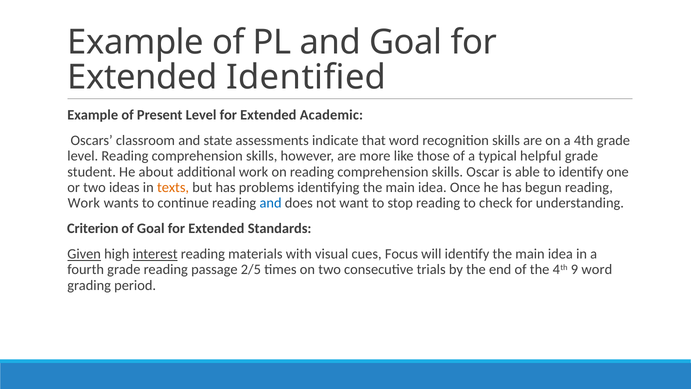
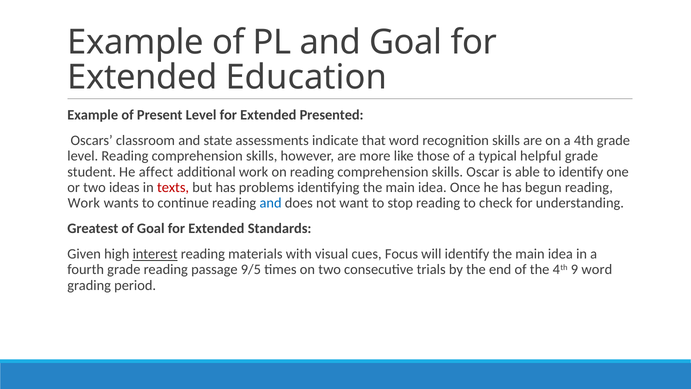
Identified: Identified -> Education
Academic: Academic -> Presented
about: about -> affect
texts colour: orange -> red
Criterion: Criterion -> Greatest
Given underline: present -> none
2/5: 2/5 -> 9/5
